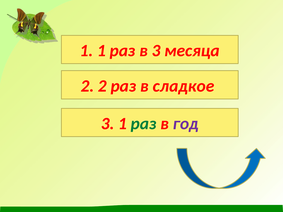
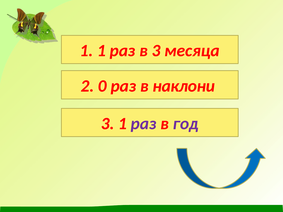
2 2: 2 -> 0
сладкое: сладкое -> наклони
раз at (144, 124) colour: green -> purple
